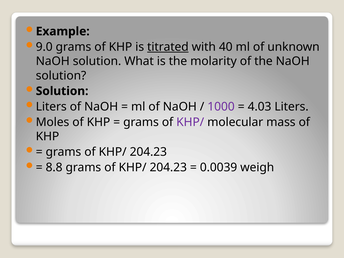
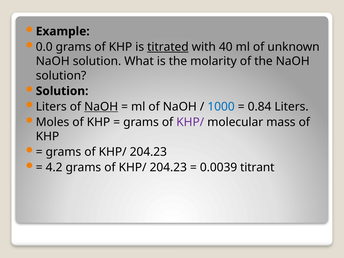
9.0: 9.0 -> 0.0
NaOH at (101, 107) underline: none -> present
1000 colour: purple -> blue
4.03: 4.03 -> 0.84
8.8: 8.8 -> 4.2
weigh: weigh -> titrant
